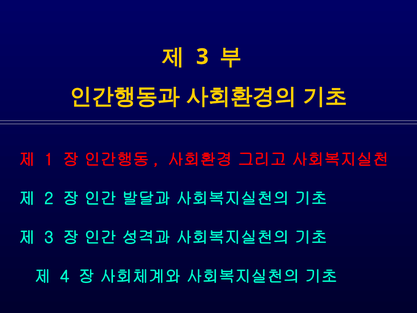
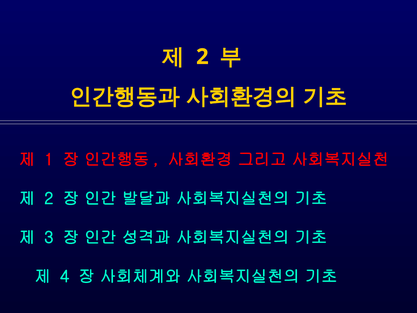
3 at (202, 57): 3 -> 2
